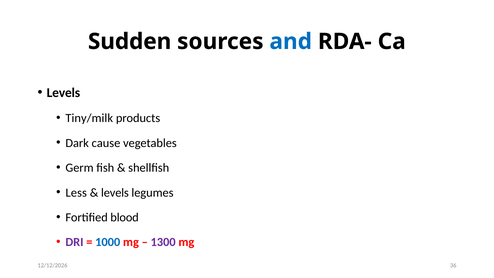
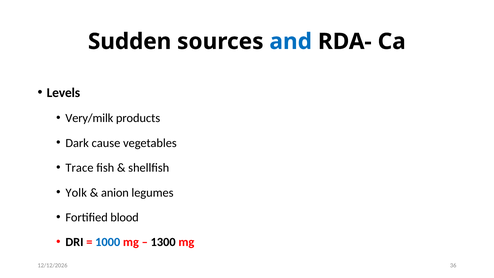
Tiny/milk: Tiny/milk -> Very/milk
Germ: Germ -> Trace
Less: Less -> Yolk
levels at (115, 193): levels -> anion
DRI colour: purple -> black
1300 colour: purple -> black
